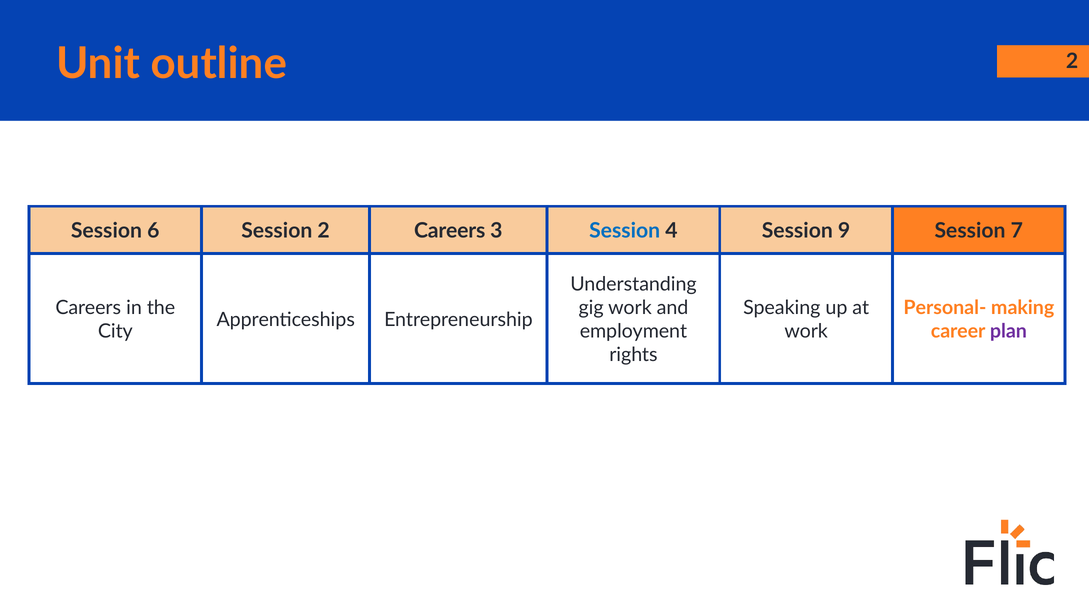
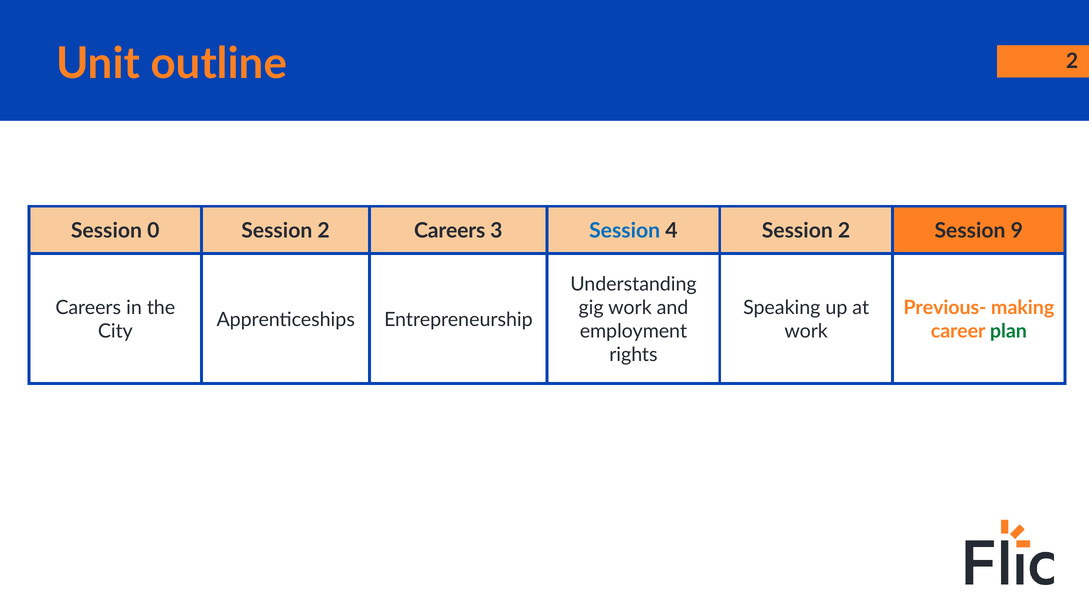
6: 6 -> 0
4 Session 9: 9 -> 2
7: 7 -> 9
Personal-: Personal- -> Previous-
plan colour: purple -> green
